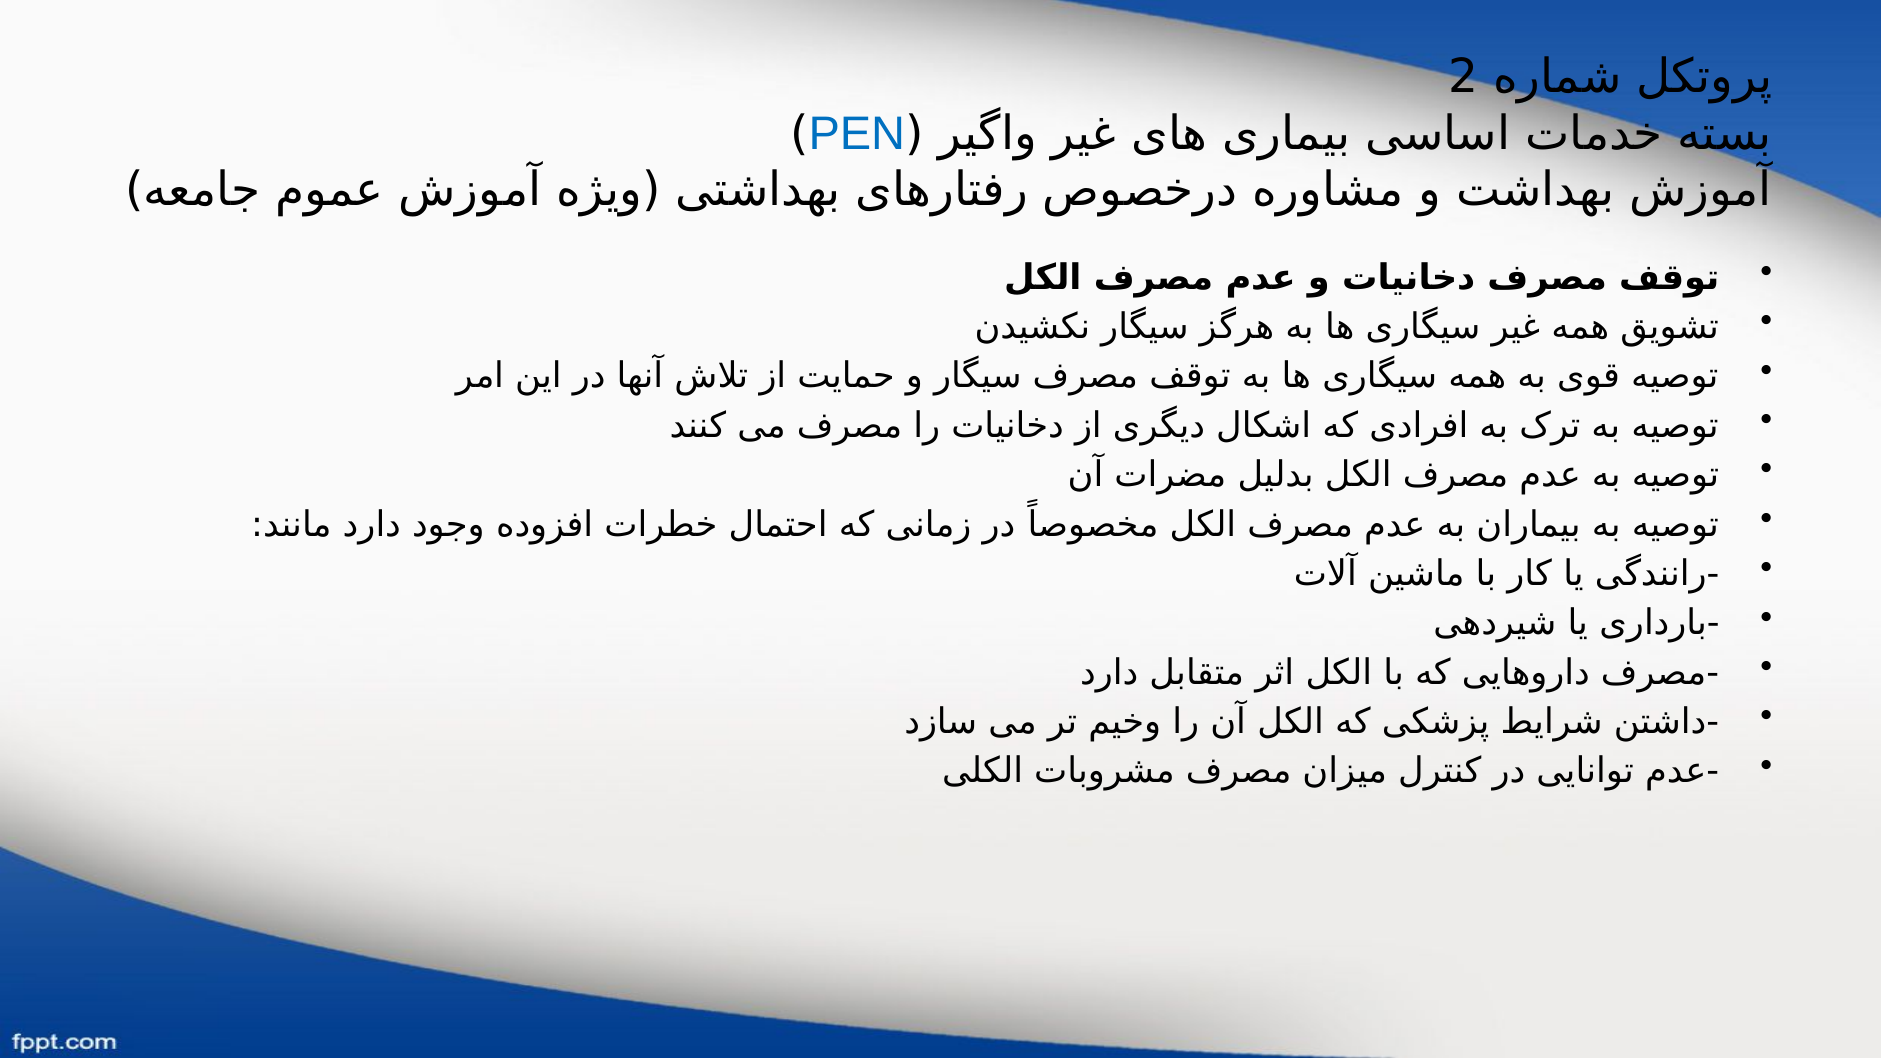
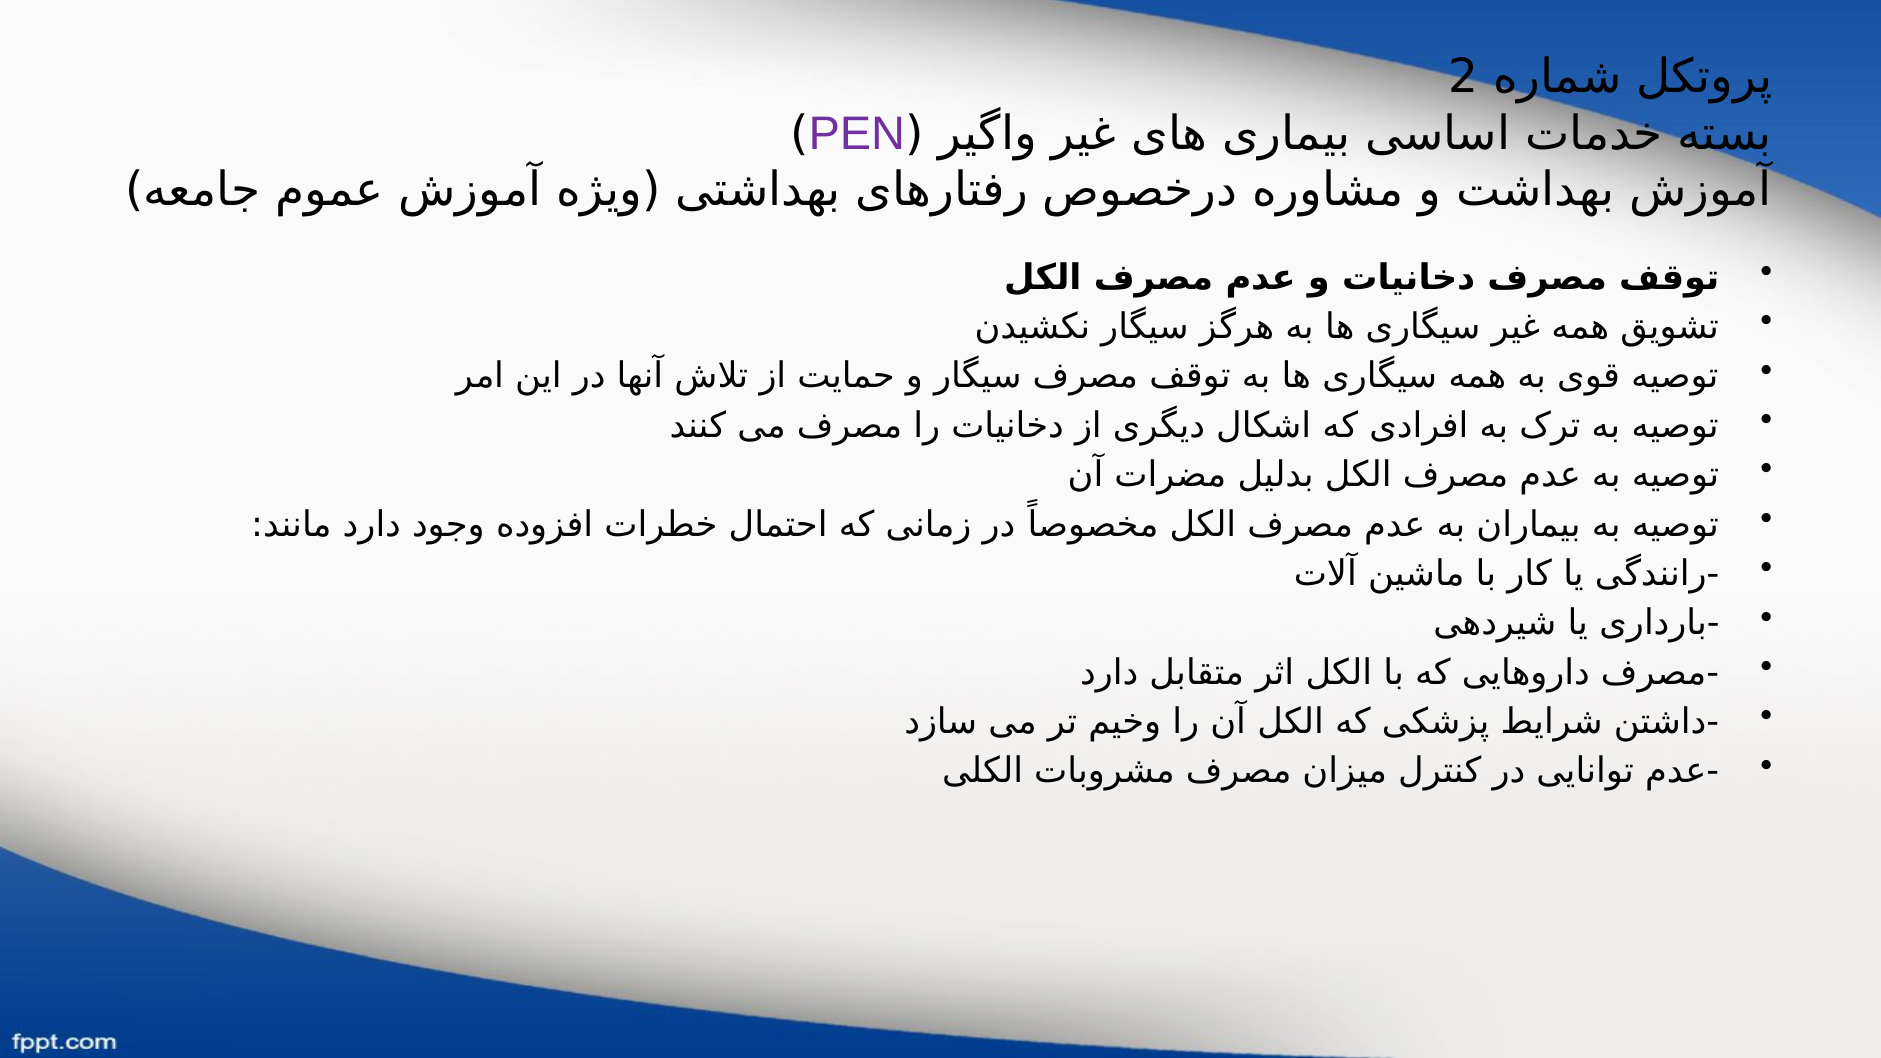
PEN colour: blue -> purple
